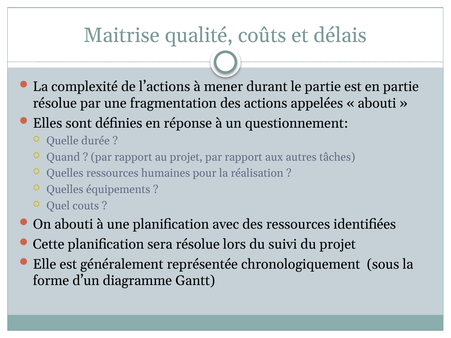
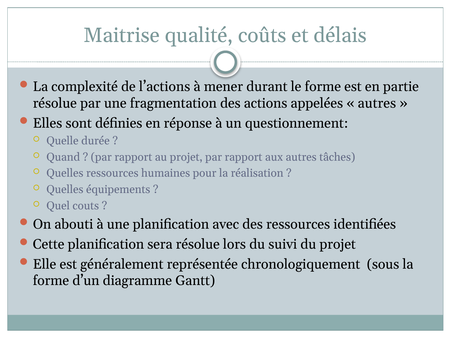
le partie: partie -> forme
abouti at (377, 103): abouti -> autres
